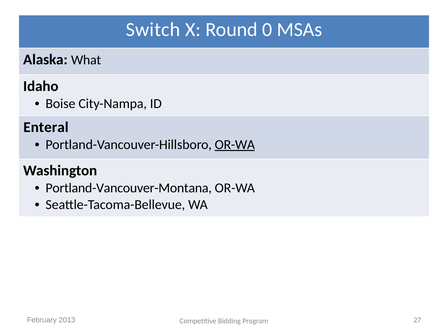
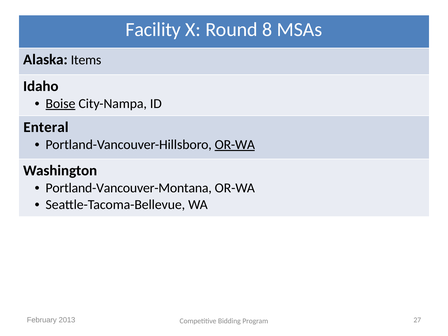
Switch: Switch -> Facility
0: 0 -> 8
What: What -> Items
Boise underline: none -> present
